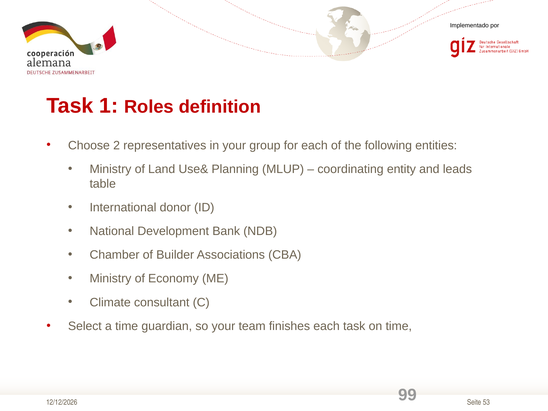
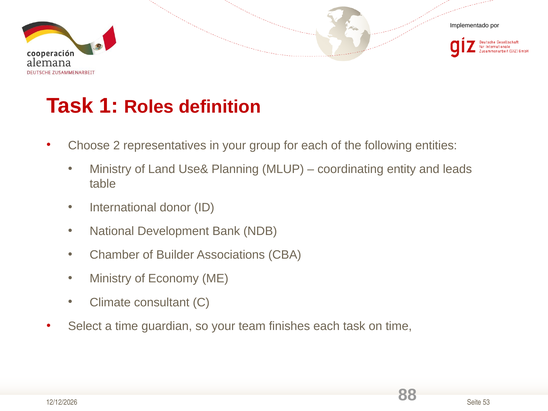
99: 99 -> 88
